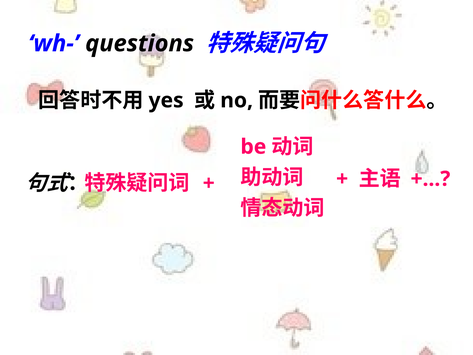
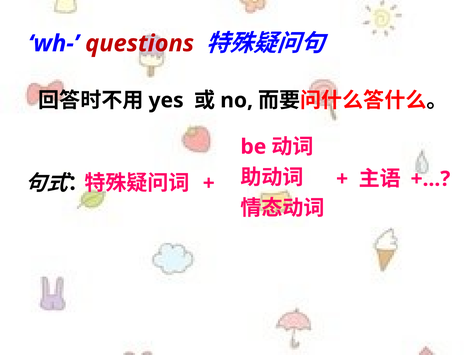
questions colour: black -> red
